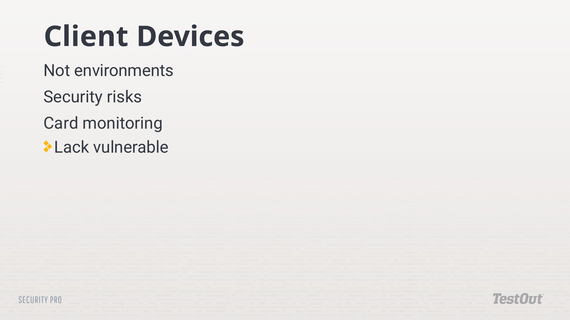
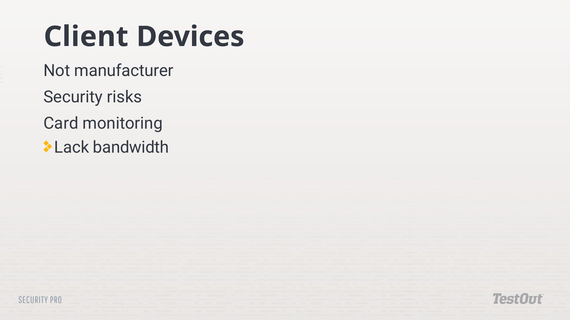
environments: environments -> manufacturer
vulnerable: vulnerable -> bandwidth
